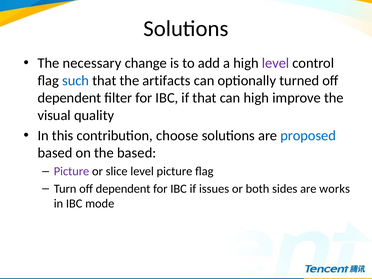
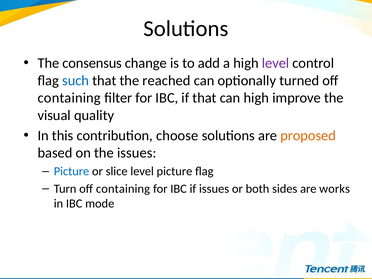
necessary: necessary -> consensus
artifacts: artifacts -> reached
dependent at (69, 98): dependent -> containing
proposed colour: blue -> orange
the based: based -> issues
Picture at (72, 171) colour: purple -> blue
Turn off dependent: dependent -> containing
